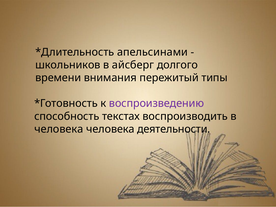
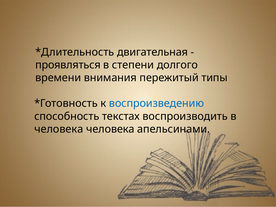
апельсинами: апельсинами -> двигательная
школьников: школьников -> проявляться
айсберг: айсберг -> степени
воспроизведению colour: purple -> blue
деятельности: деятельности -> апельсинами
